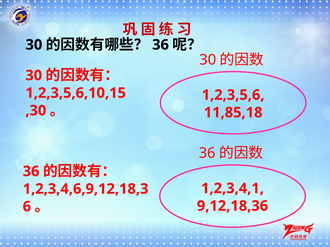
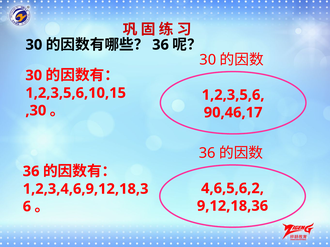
11,85,18: 11,85,18 -> 90,46,17
1,2,3,4,1: 1,2,3,4,1 -> 4,6,5,6,2
